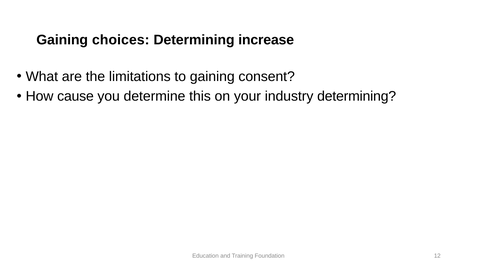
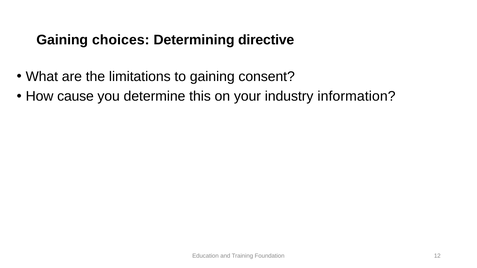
increase: increase -> directive
industry determining: determining -> information
